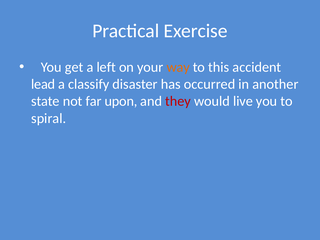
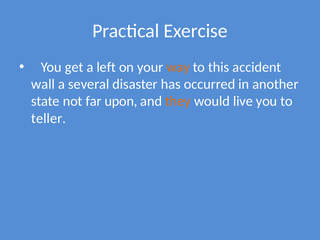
lead: lead -> wall
classify: classify -> several
they colour: red -> orange
spiral: spiral -> teller
